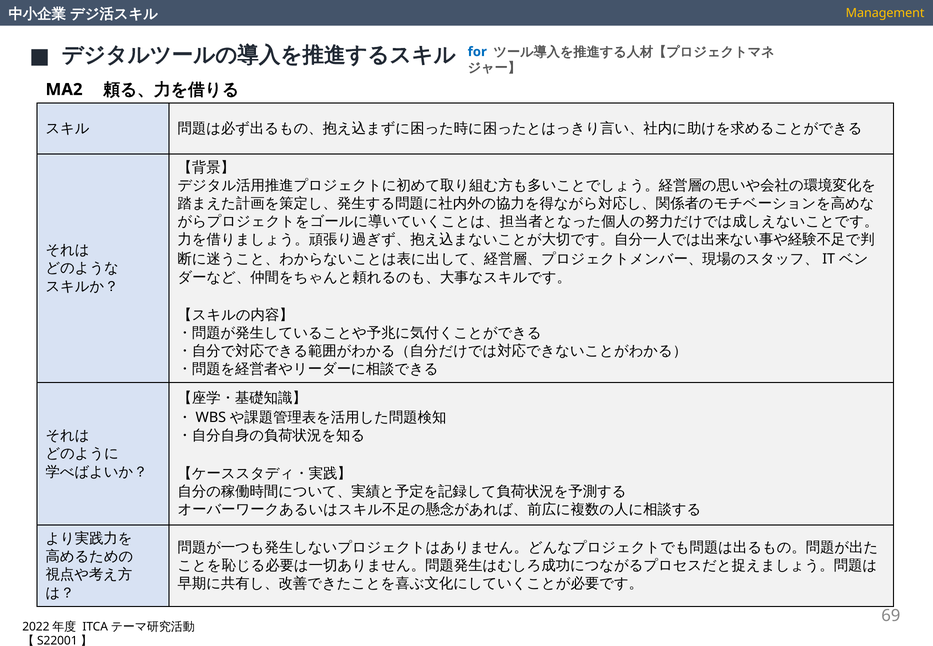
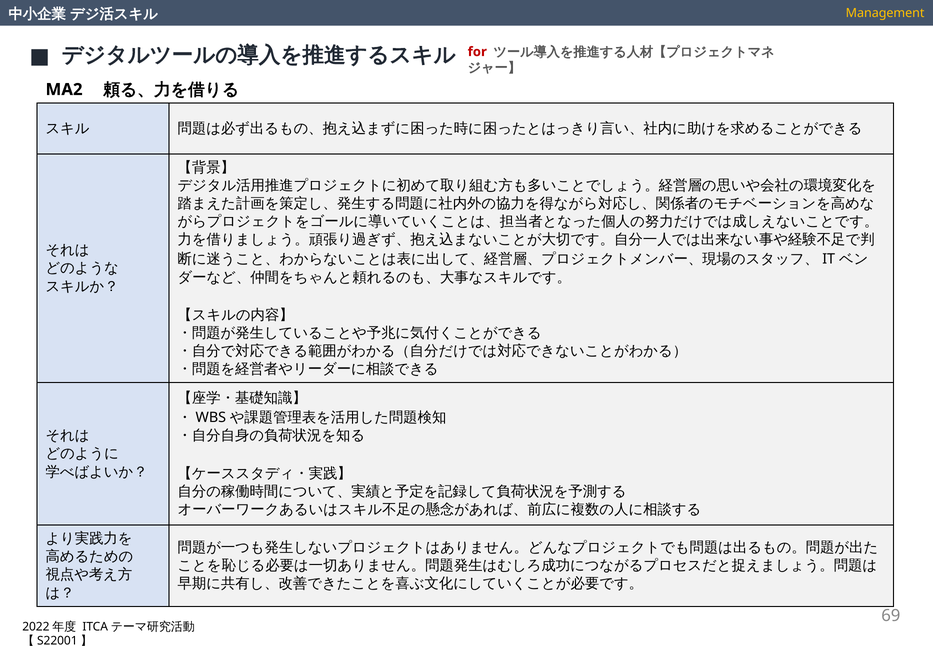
for colour: blue -> red
